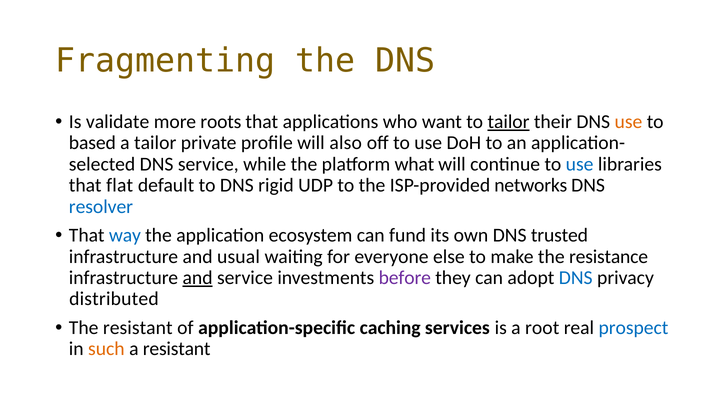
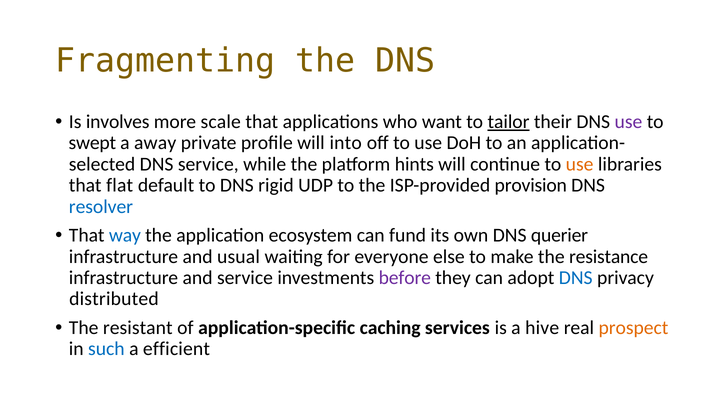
validate: validate -> involves
roots: roots -> scale
use at (628, 122) colour: orange -> purple
based: based -> swept
a tailor: tailor -> away
also: also -> into
what: what -> hints
use at (580, 164) colour: blue -> orange
networks: networks -> provision
trusted: trusted -> querier
and at (198, 278) underline: present -> none
root: root -> hive
prospect colour: blue -> orange
such colour: orange -> blue
a resistant: resistant -> efficient
